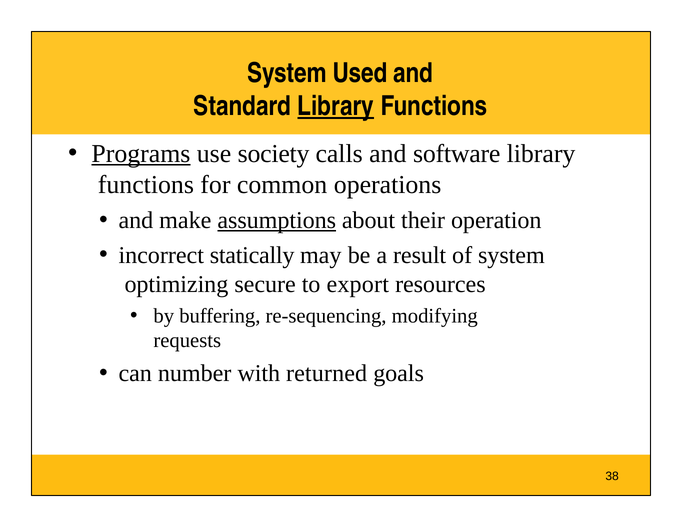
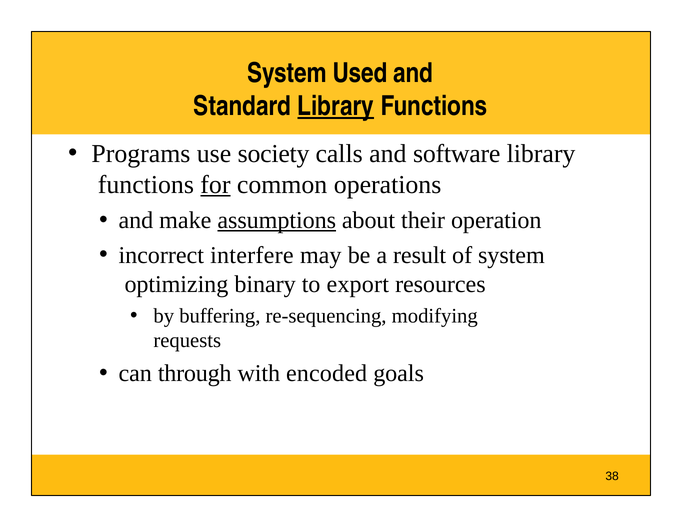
Programs underline: present -> none
for underline: none -> present
statically: statically -> interfere
secure: secure -> binary
number: number -> through
returned: returned -> encoded
